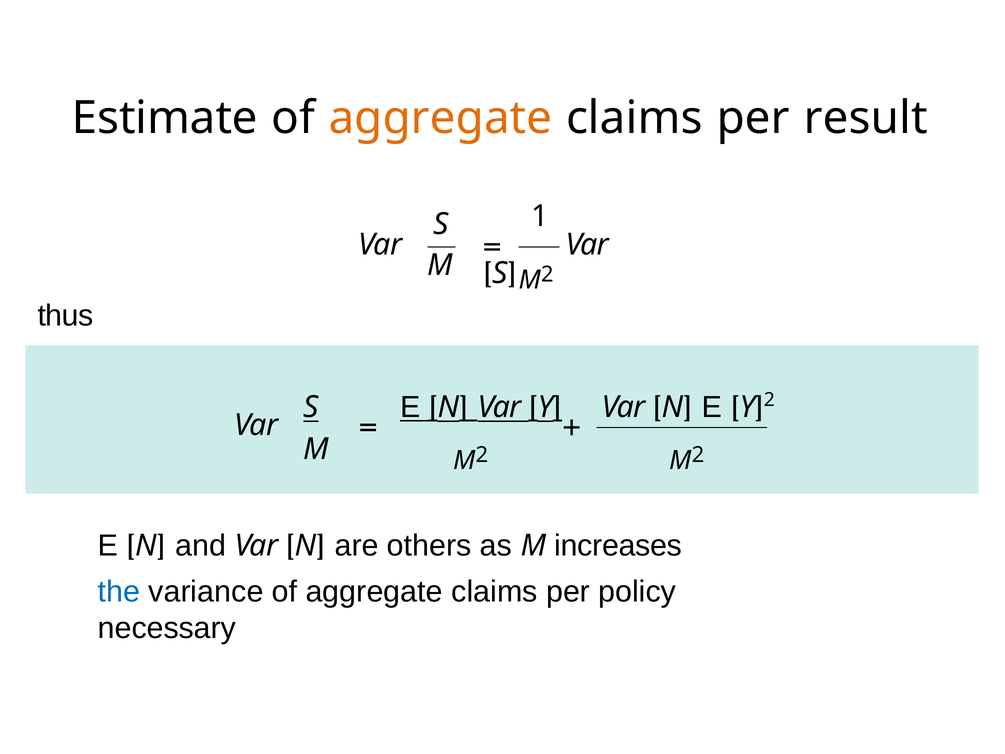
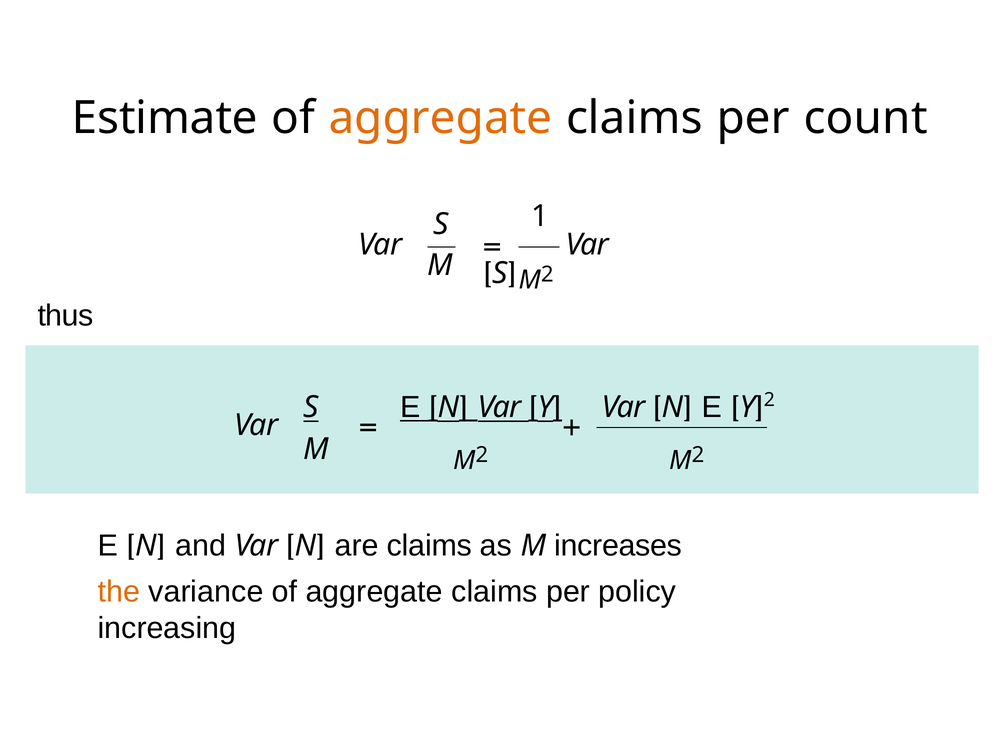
result: result -> count
are others: others -> claims
the colour: blue -> orange
necessary: necessary -> increasing
